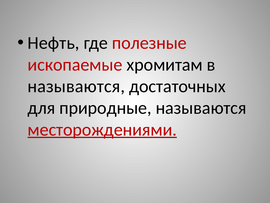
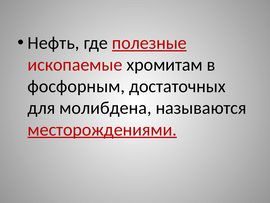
полезные underline: none -> present
называются at (76, 86): называются -> фосфорным
природные: природные -> молибдена
